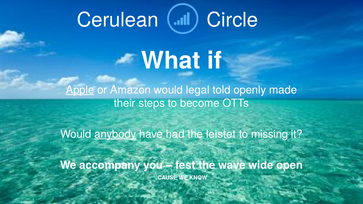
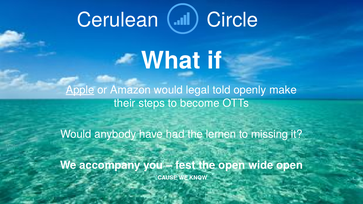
made: made -> make
anybody underline: present -> none
leistet: leistet -> lernen
the wave: wave -> open
